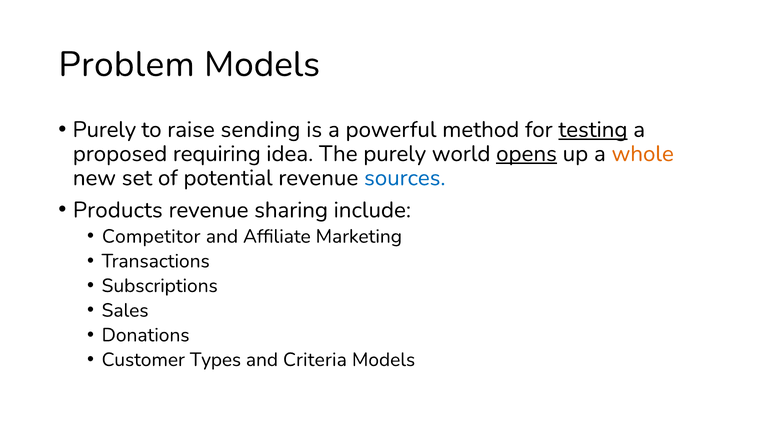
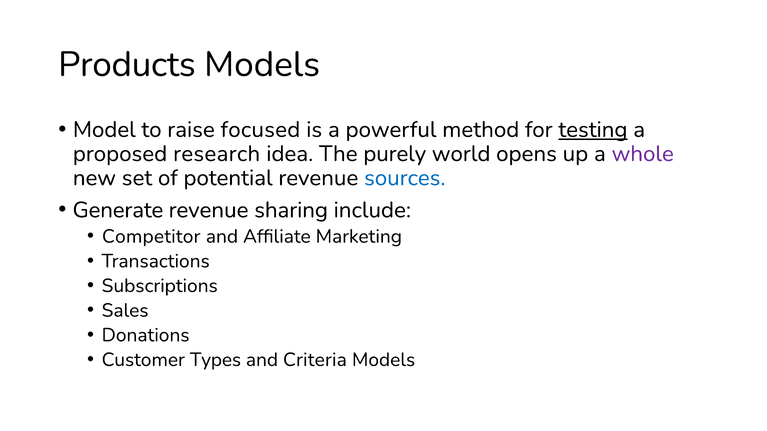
Problem: Problem -> Products
Purely at (104, 130): Purely -> Model
sending: sending -> focused
requiring: requiring -> research
opens underline: present -> none
whole colour: orange -> purple
Products: Products -> Generate
